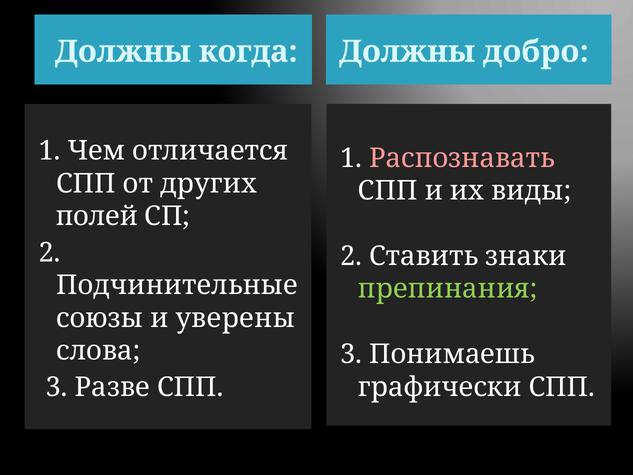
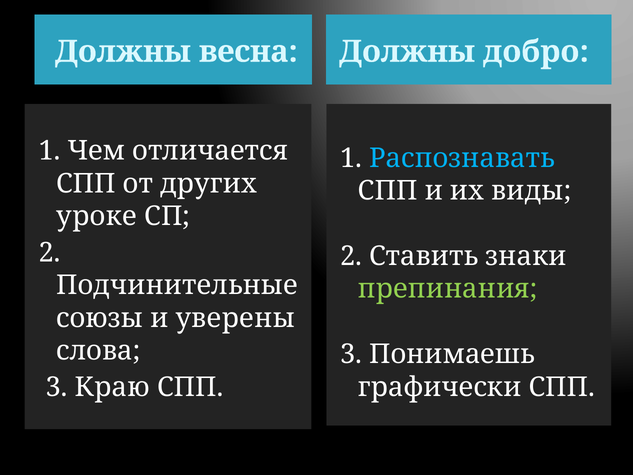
когда: когда -> весна
Распознавать colour: pink -> light blue
полей: полей -> уроке
Разве: Разве -> Краю
